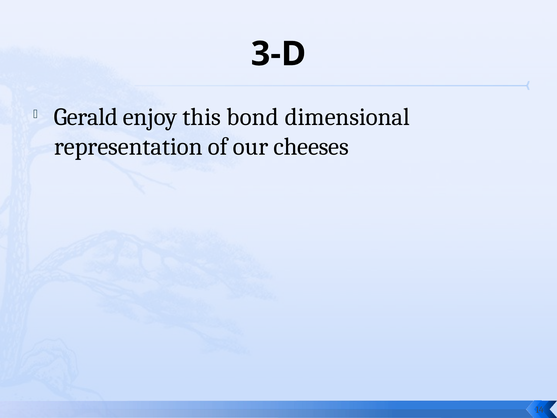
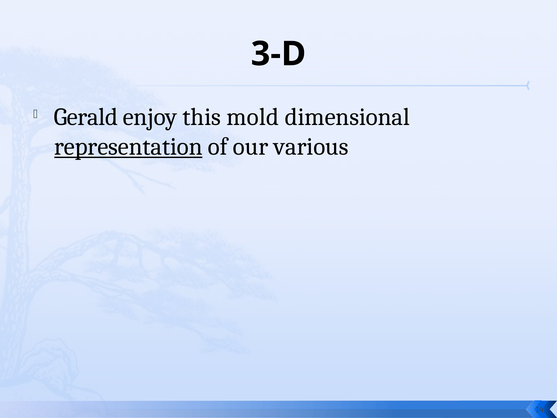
bond: bond -> mold
representation underline: none -> present
cheeses: cheeses -> various
